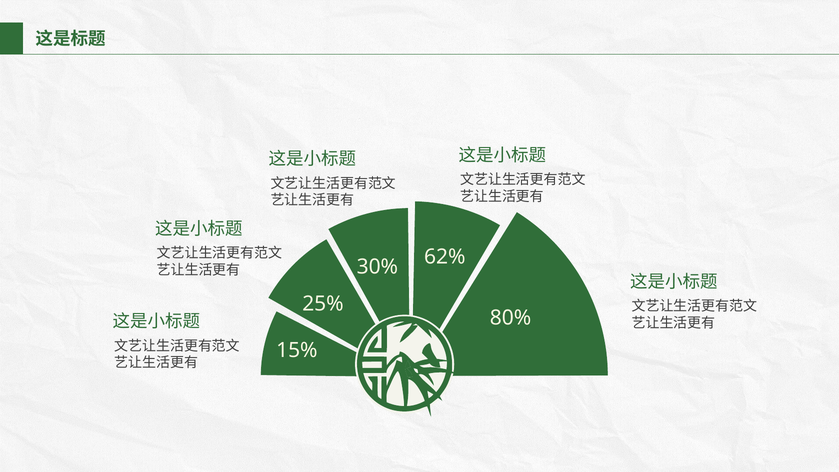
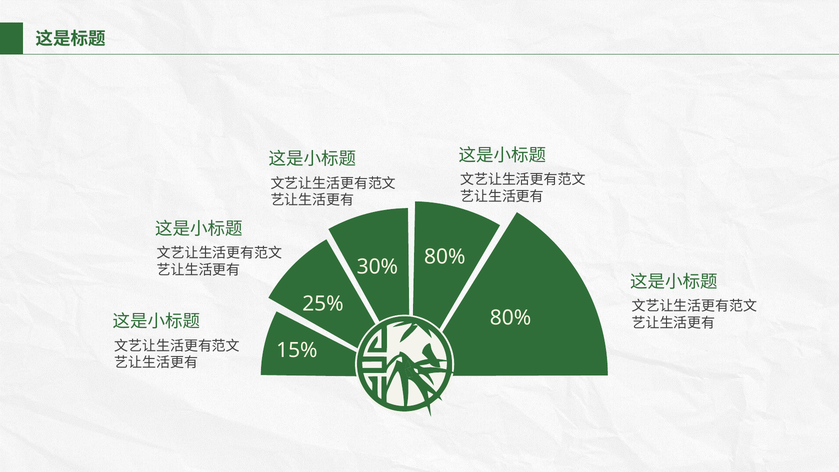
30% 62%: 62% -> 80%
